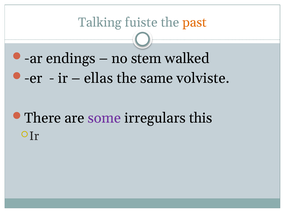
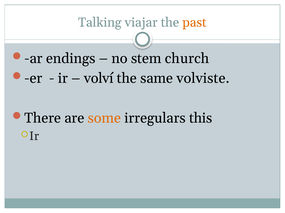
fuiste: fuiste -> viajar
walked: walked -> church
ellas: ellas -> volví
some colour: purple -> orange
